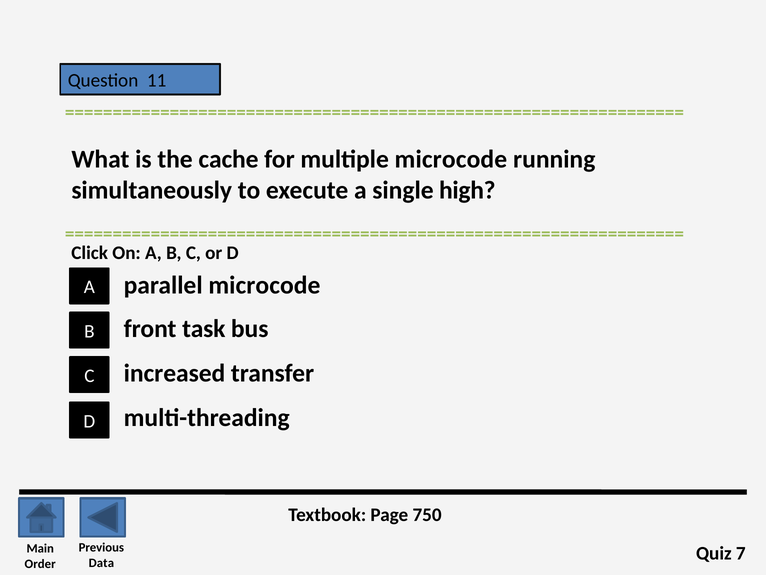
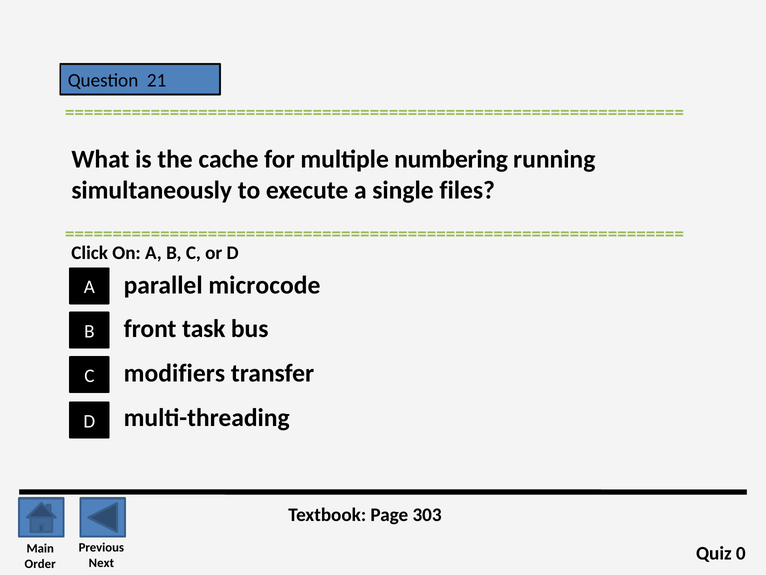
11: 11 -> 21
multiple microcode: microcode -> numbering
high: high -> files
increased: increased -> modifiers
750: 750 -> 303
7: 7 -> 0
Data: Data -> Next
